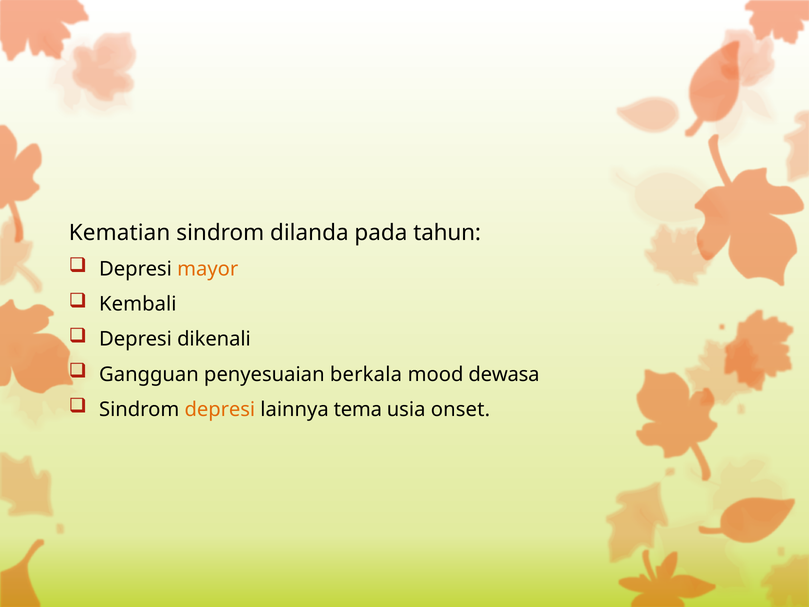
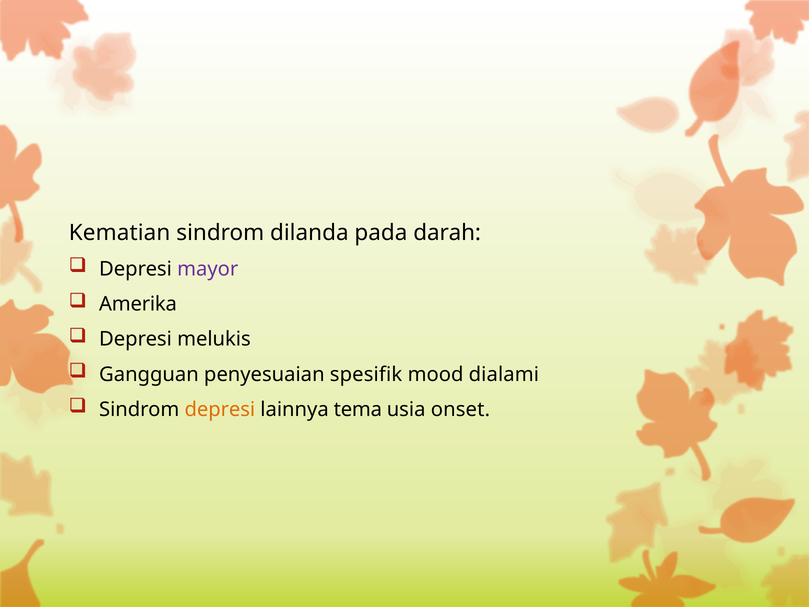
tahun: tahun -> darah
mayor colour: orange -> purple
Kembali: Kembali -> Amerika
dikenali: dikenali -> melukis
berkala: berkala -> spesifik
dewasa: dewasa -> dialami
